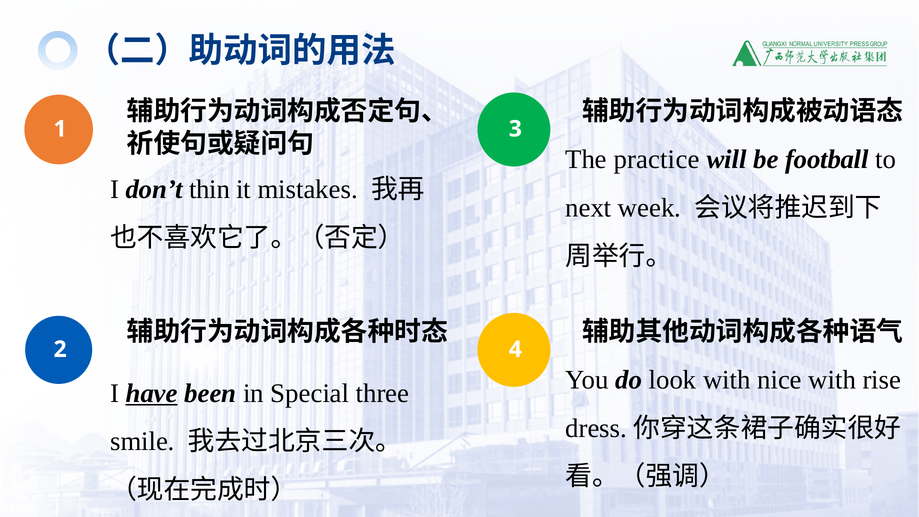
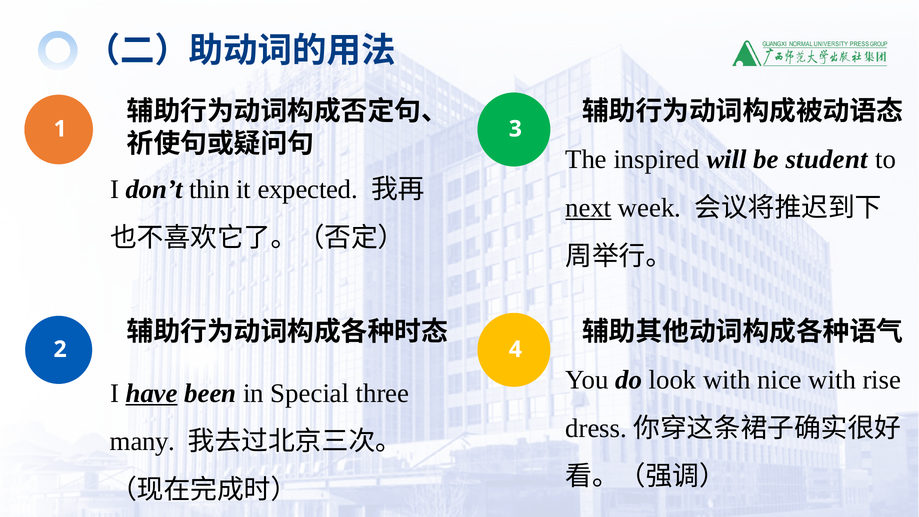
practice: practice -> inspired
football: football -> student
mistakes: mistakes -> expected
next underline: none -> present
smile: smile -> many
